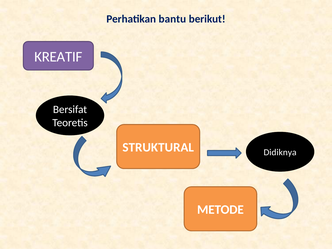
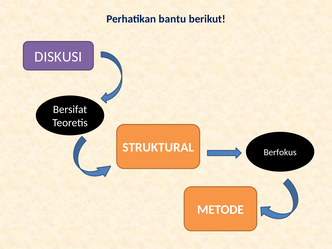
KREATIF: KREATIF -> DISKUSI
Didiknya: Didiknya -> Berfokus
